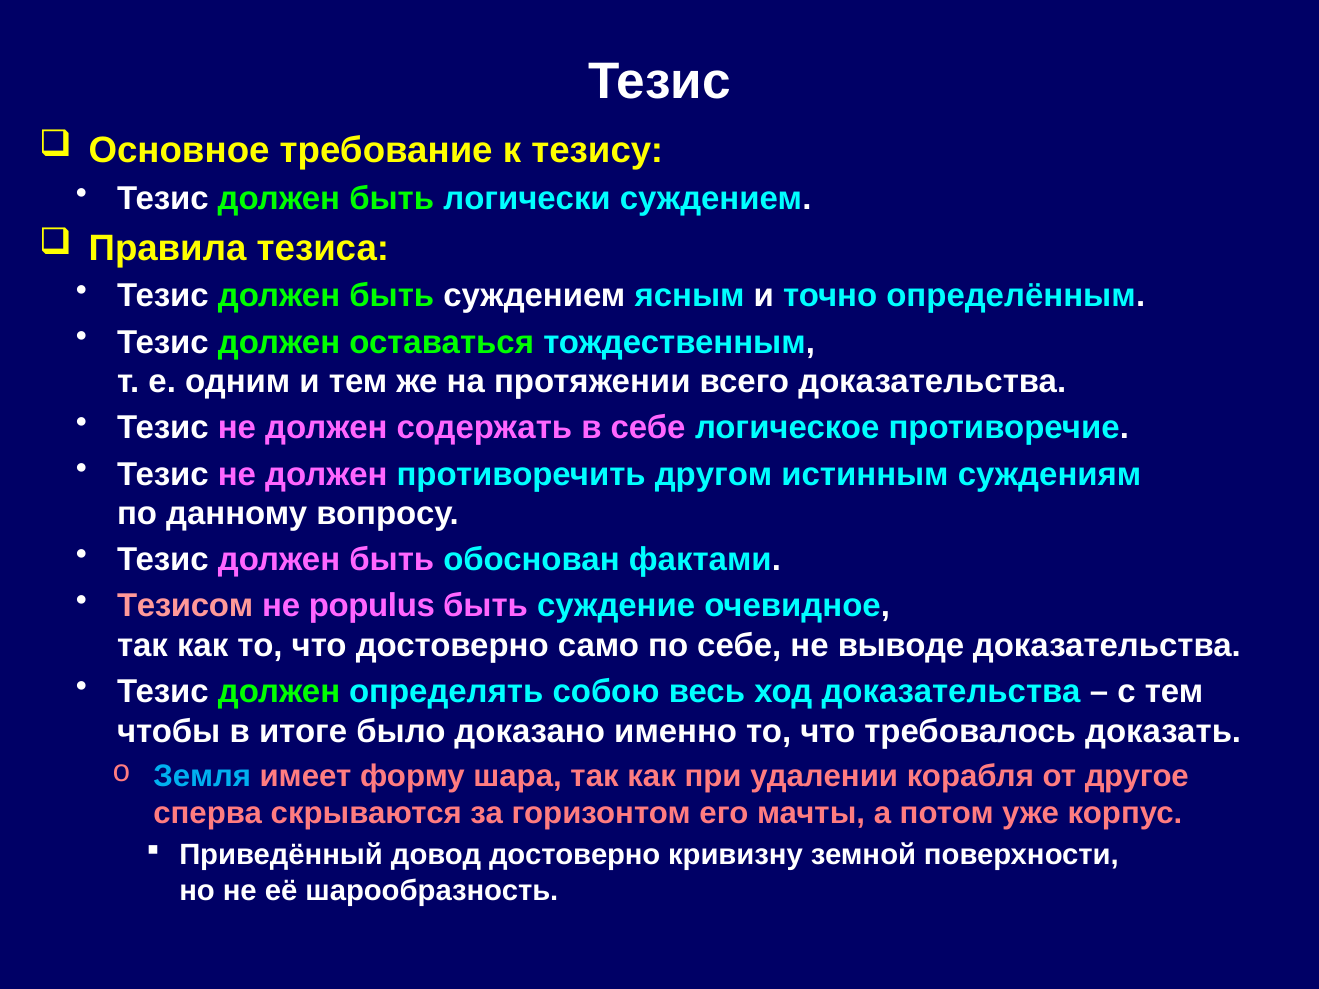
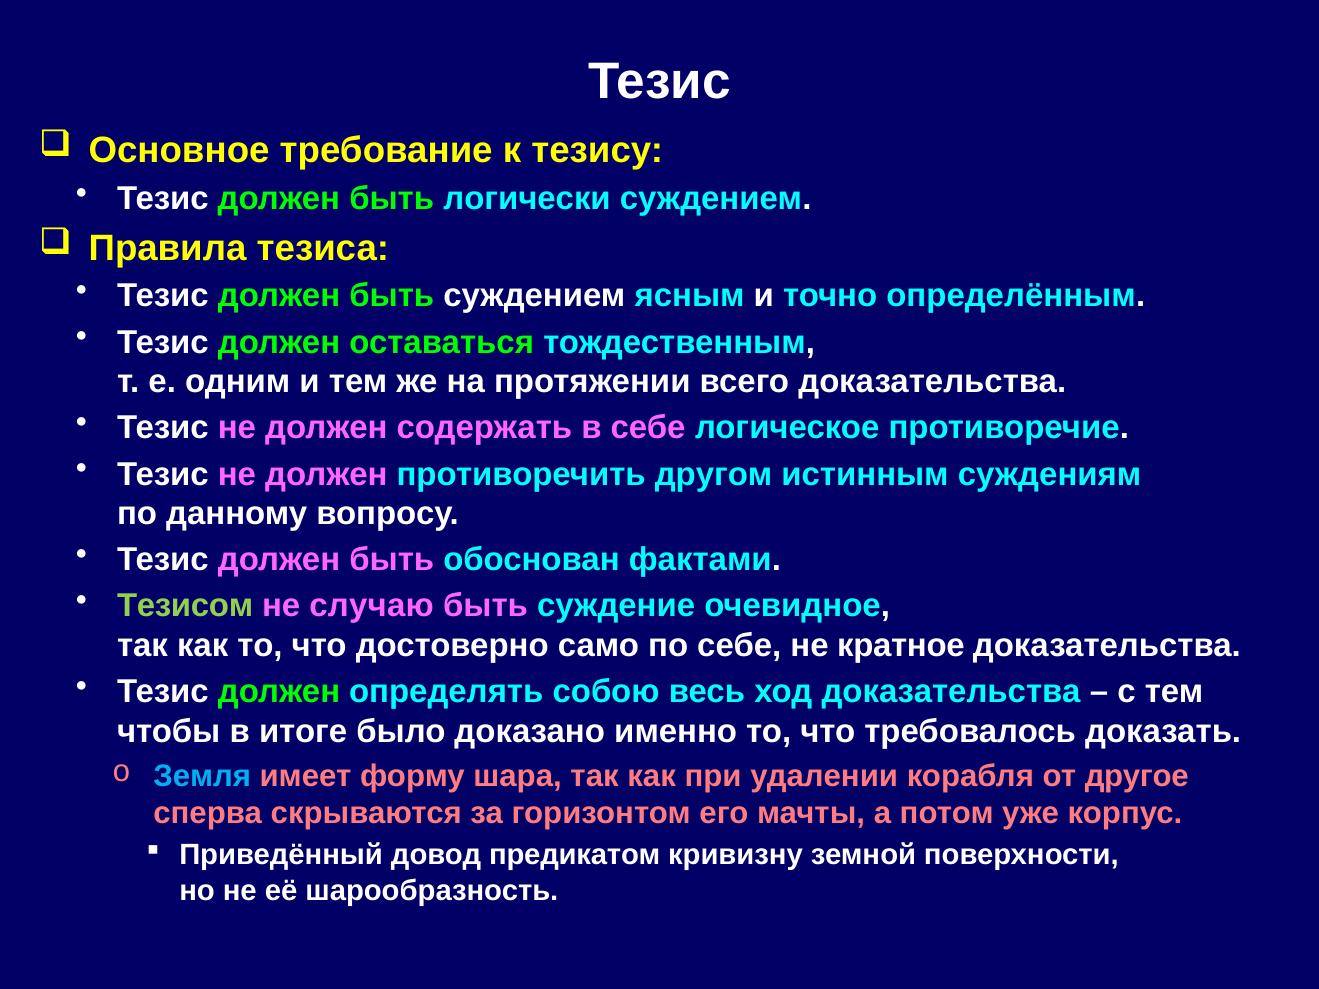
Тезисом colour: pink -> light green
populus: populus -> случаю
выводе: выводе -> кратное
довод достоверно: достоверно -> предикатом
